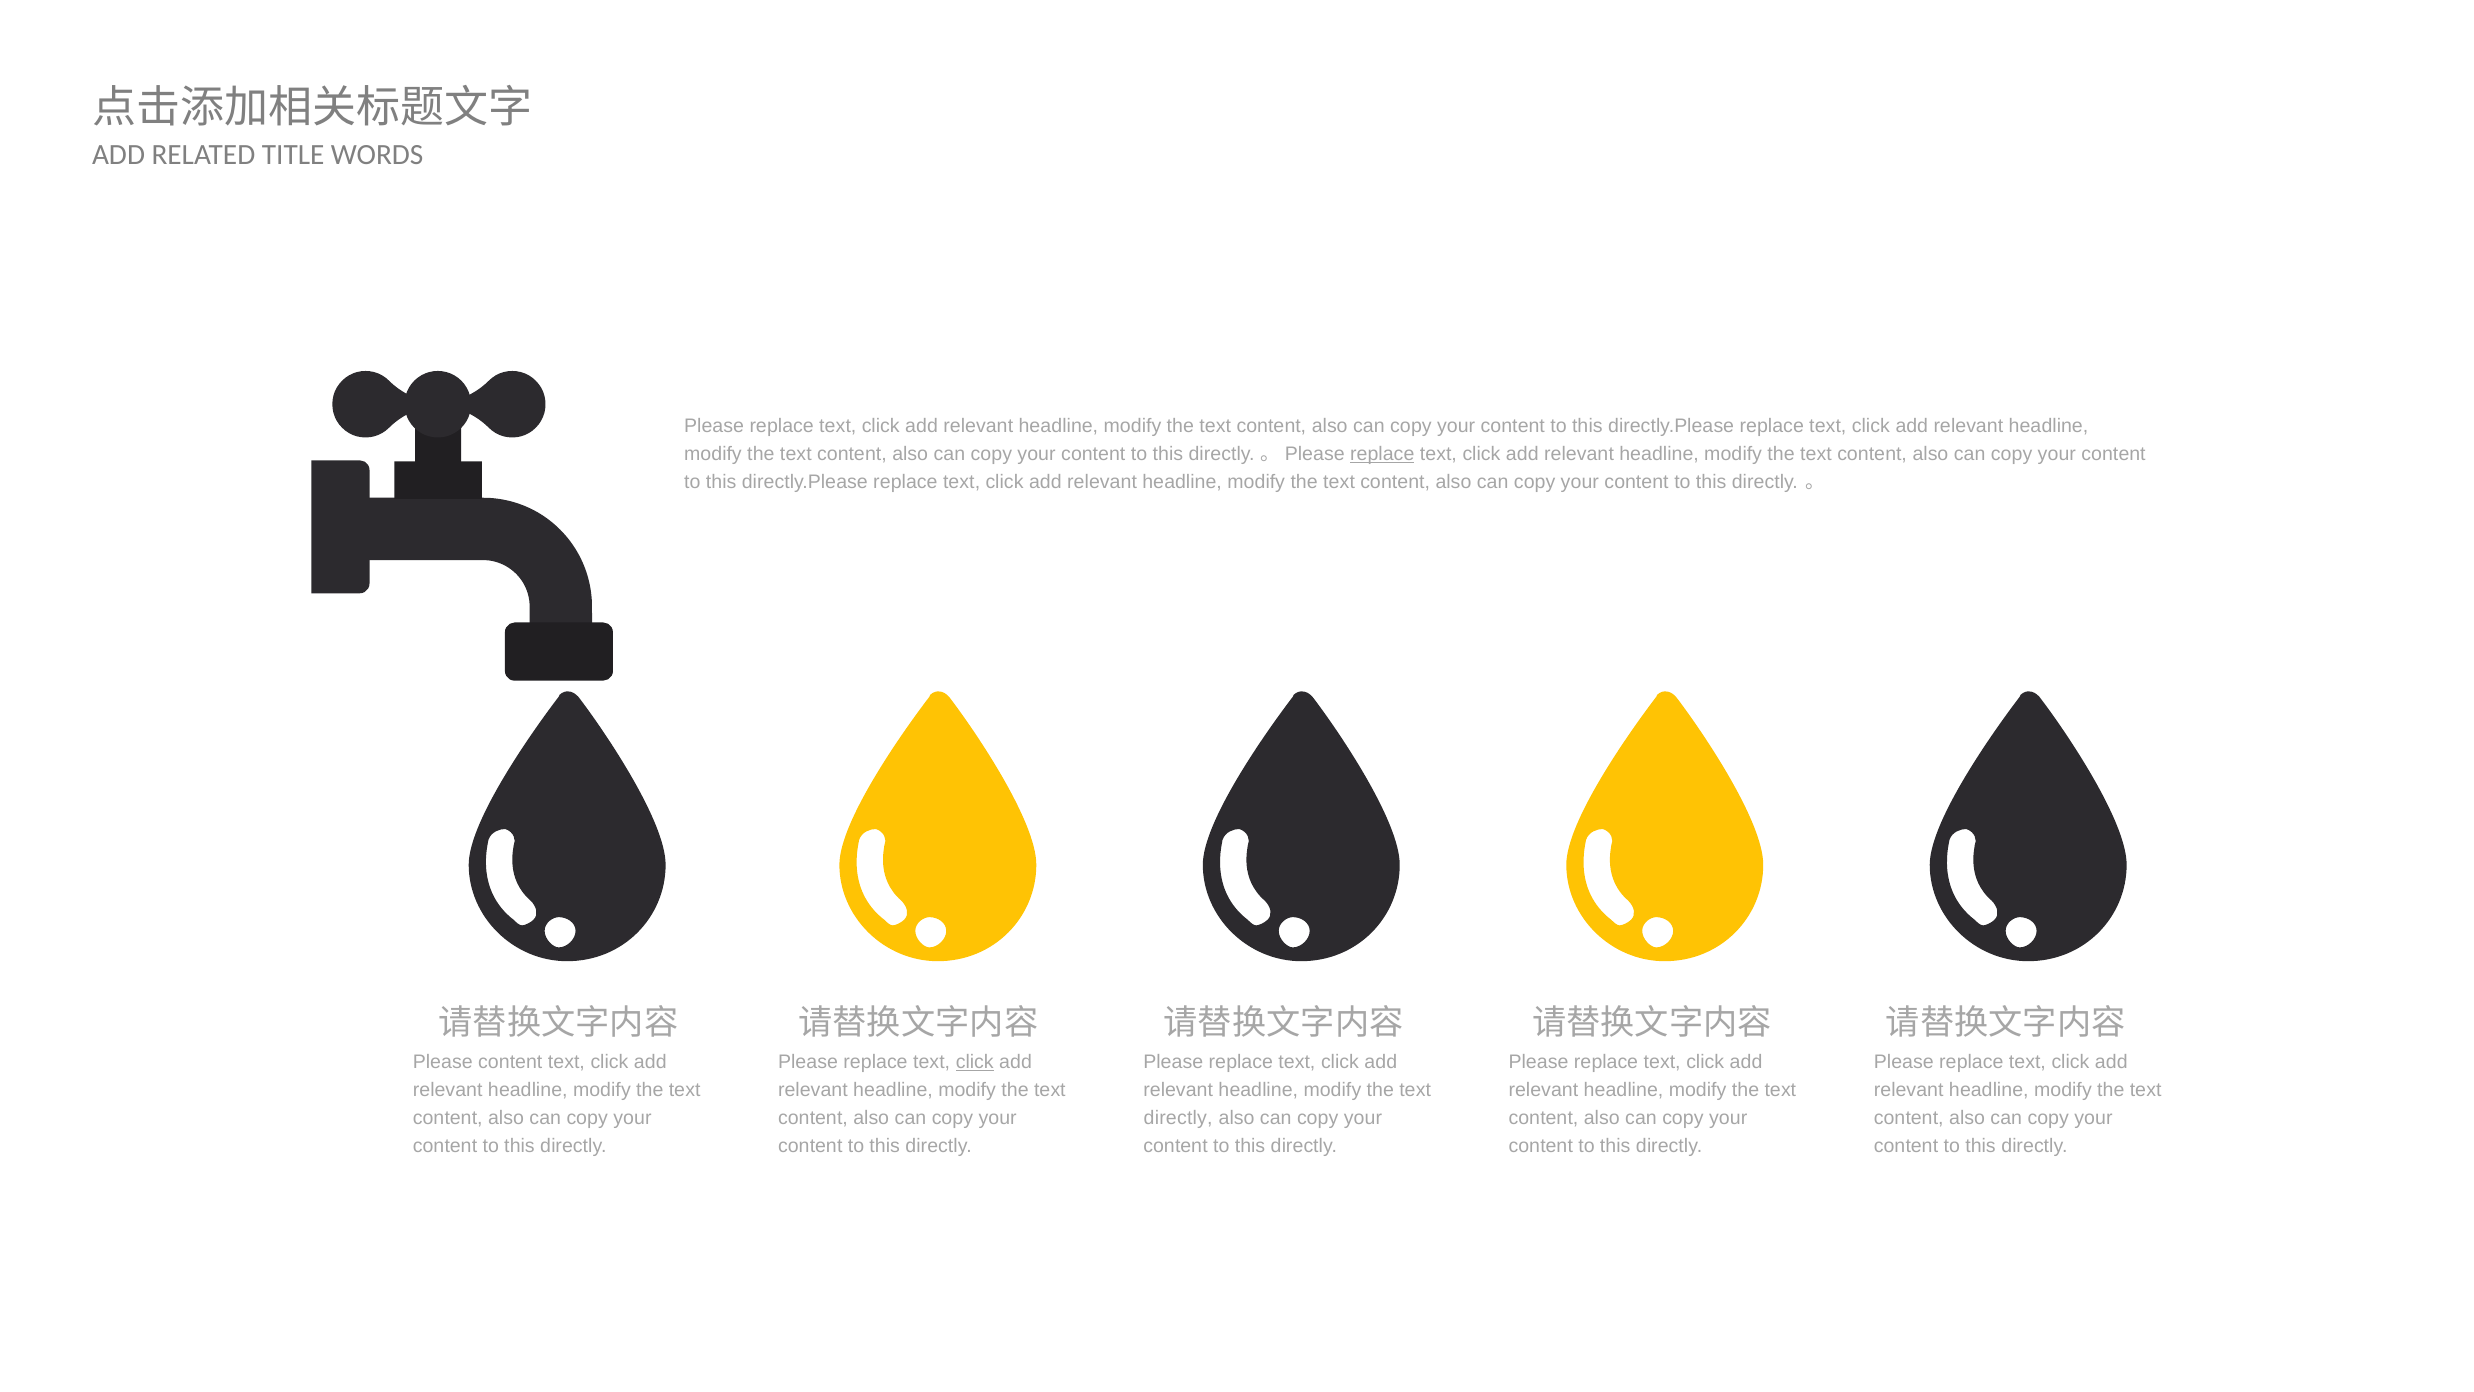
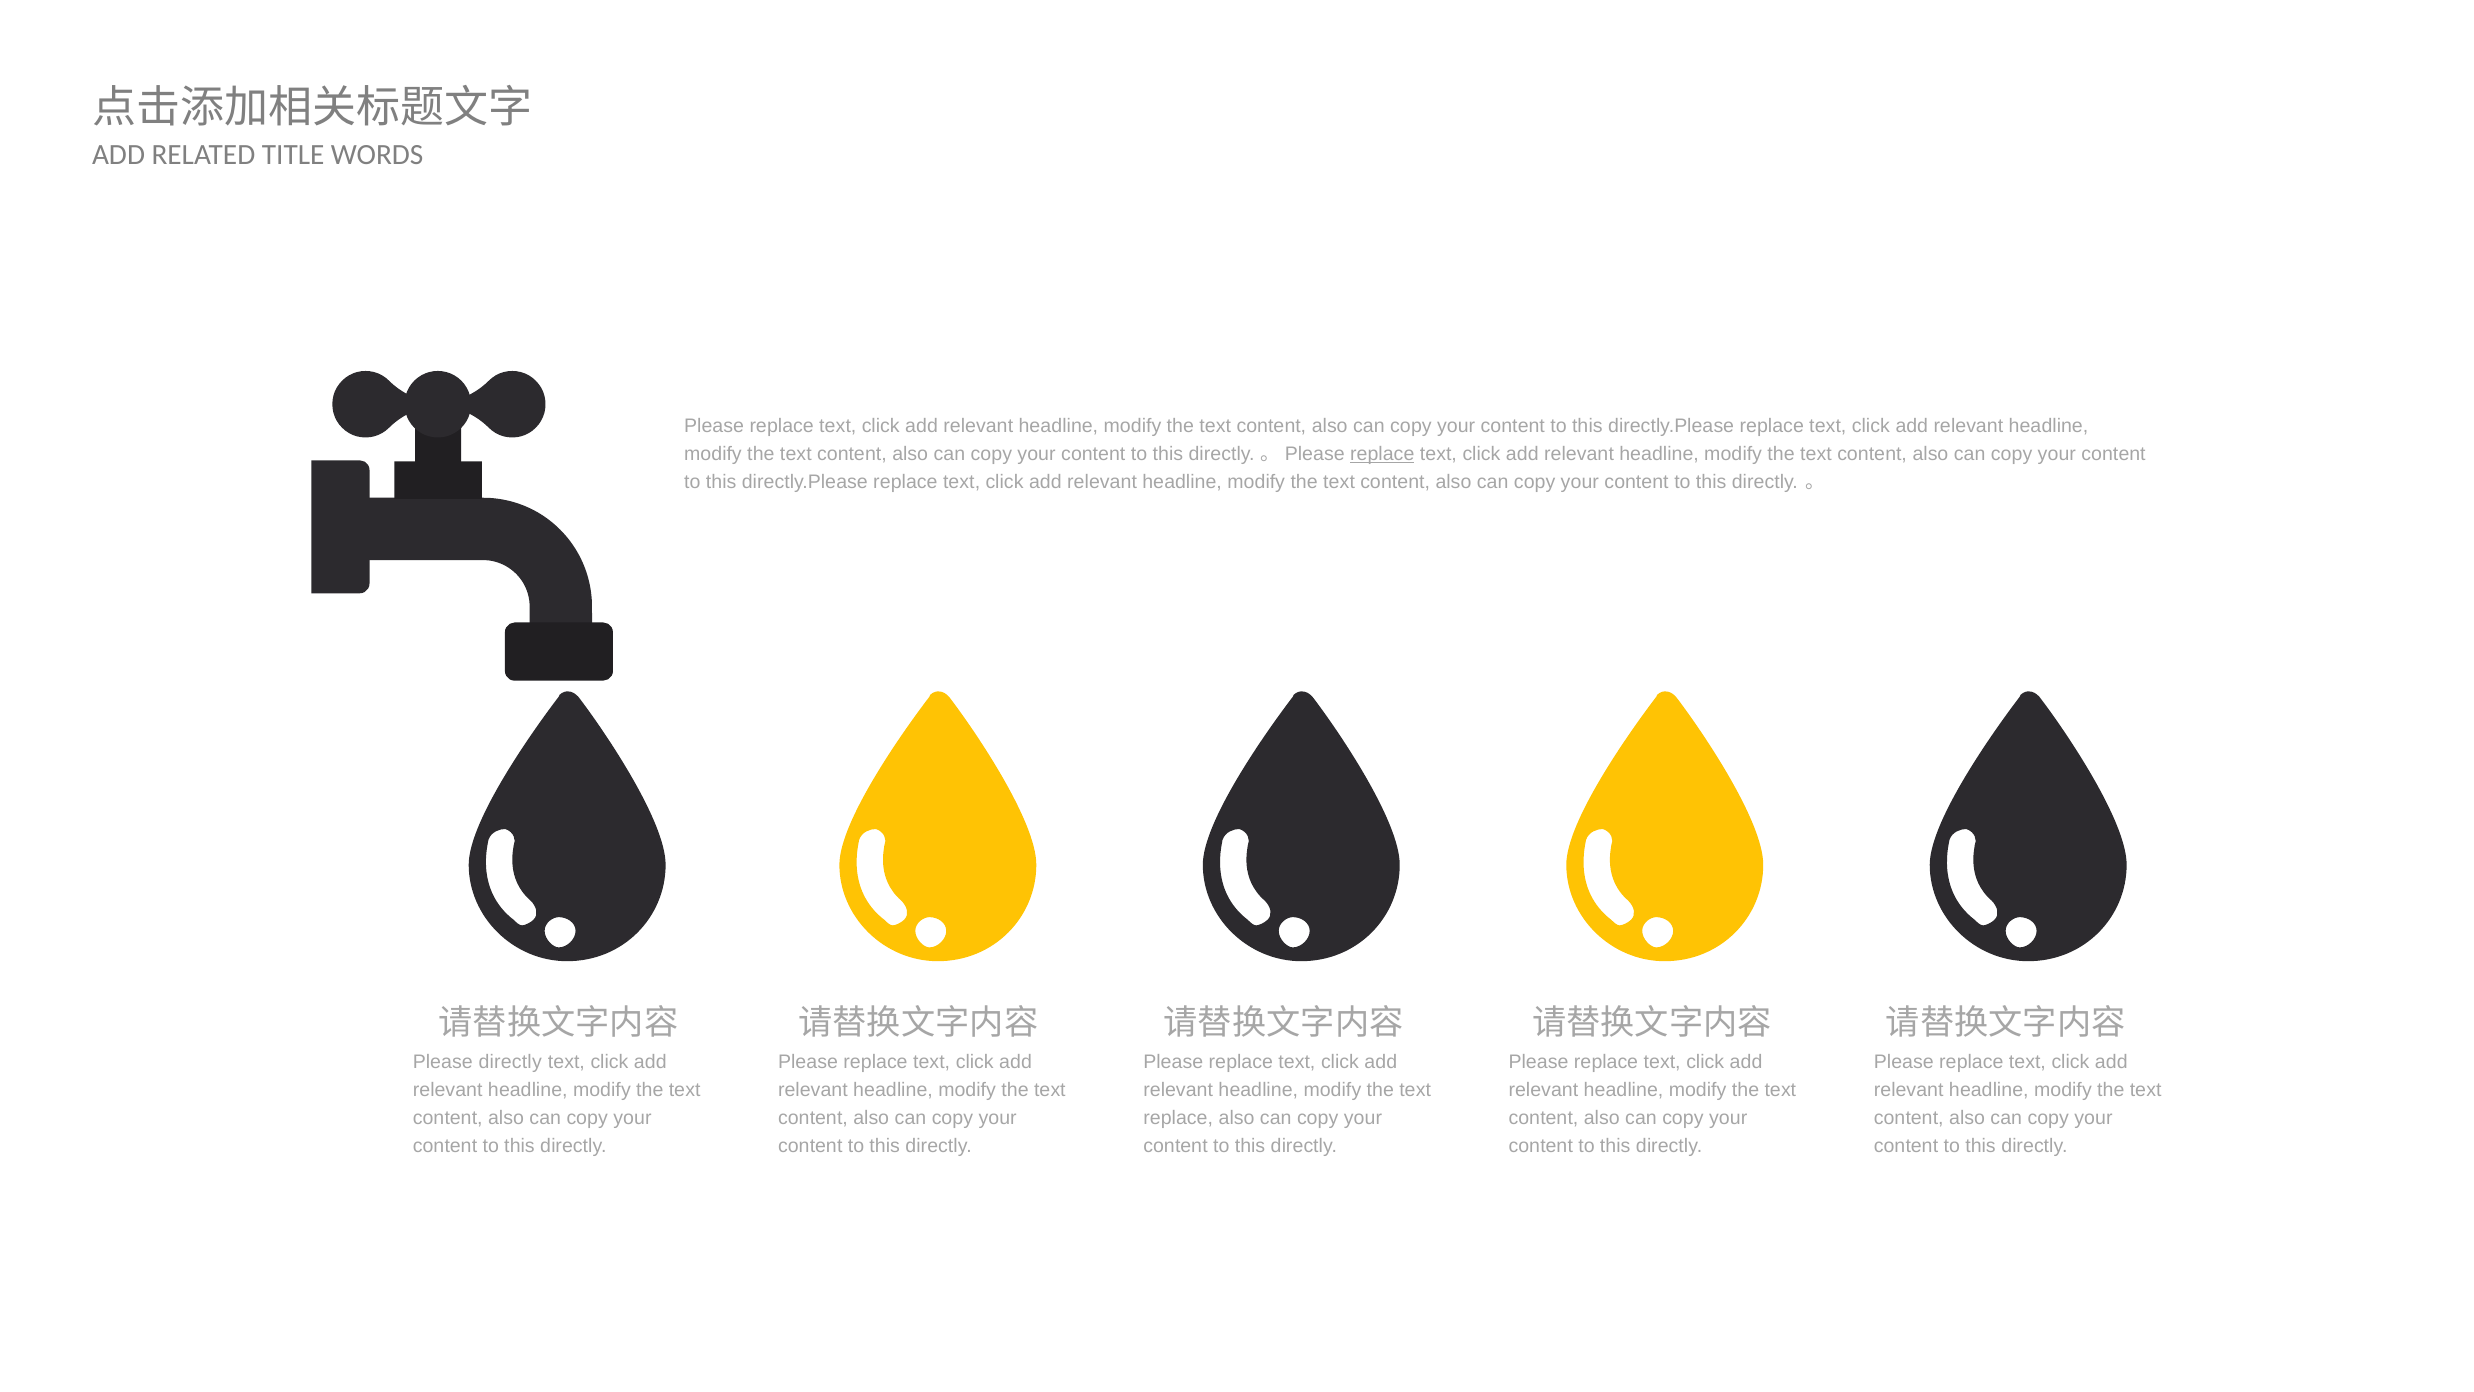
Please content: content -> directly
click at (975, 1062) underline: present -> none
directly at (1178, 1118): directly -> replace
